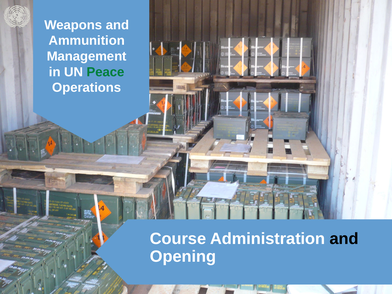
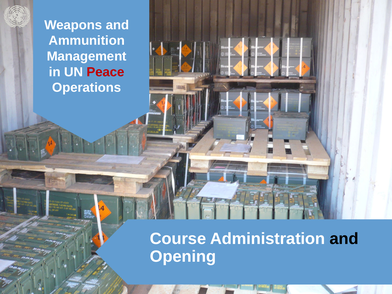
Peace colour: green -> red
